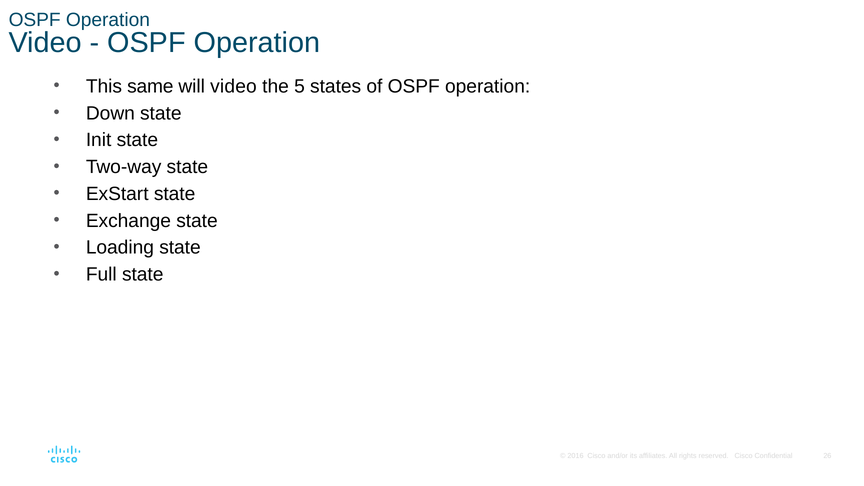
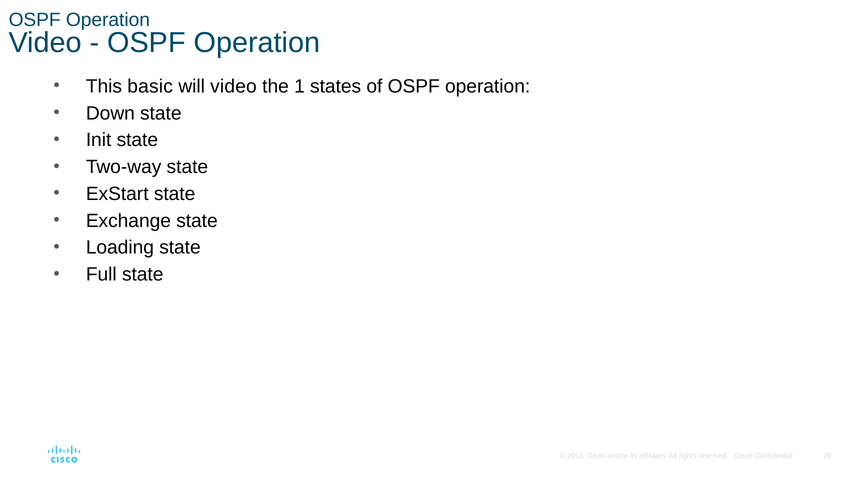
same: same -> basic
5: 5 -> 1
